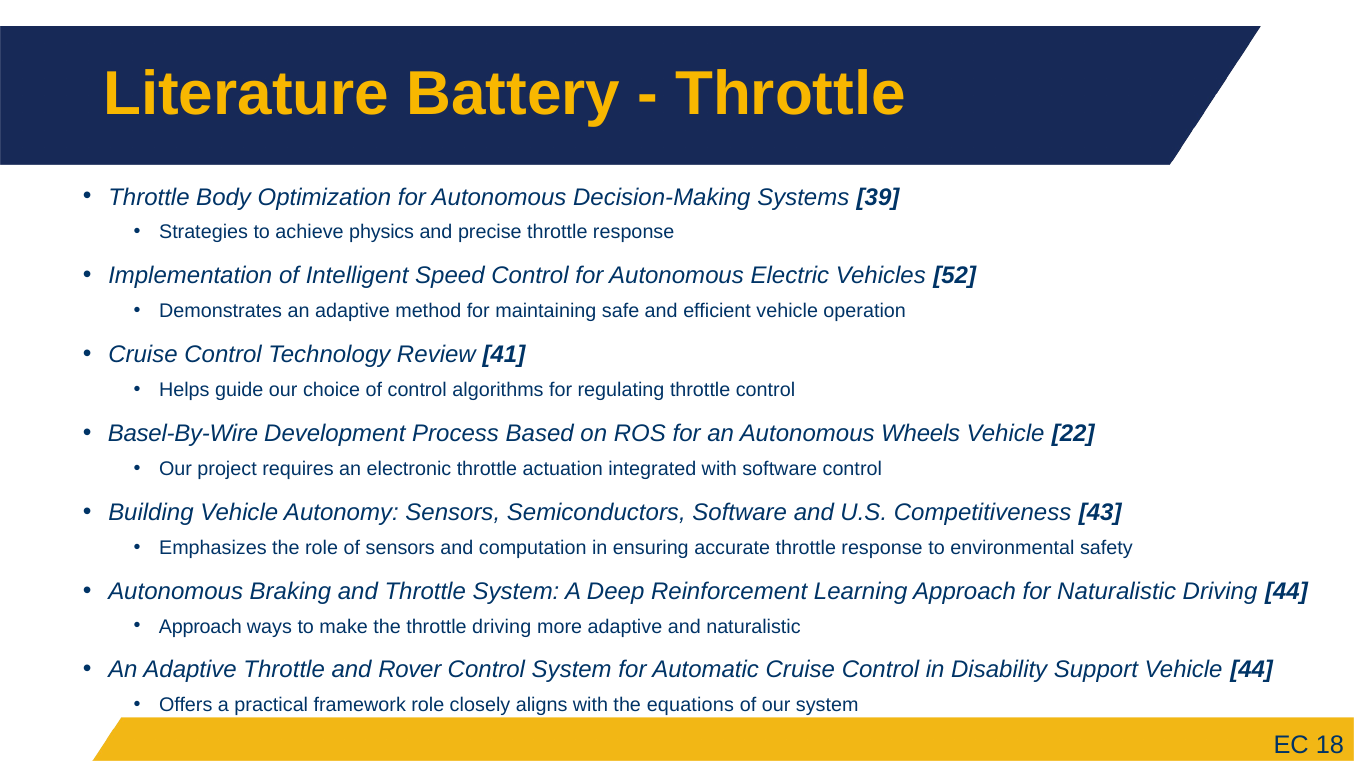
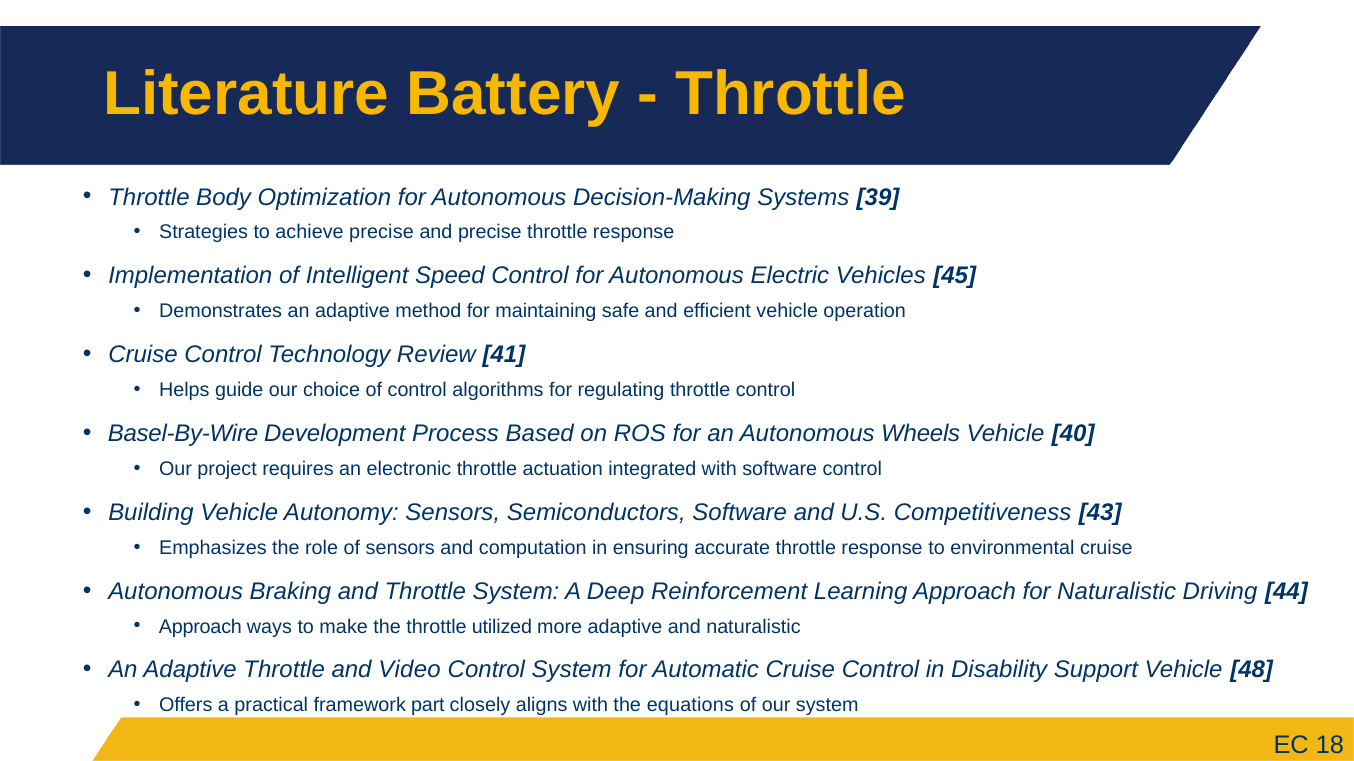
achieve physics: physics -> precise
52: 52 -> 45
22: 22 -> 40
environmental safety: safety -> cruise
throttle driving: driving -> utilized
Rover: Rover -> Video
Vehicle 44: 44 -> 48
framework role: role -> part
